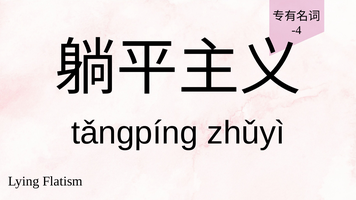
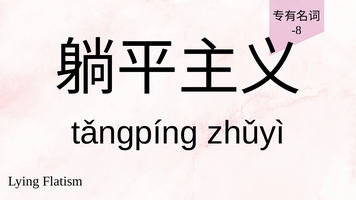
-4: -4 -> -8
